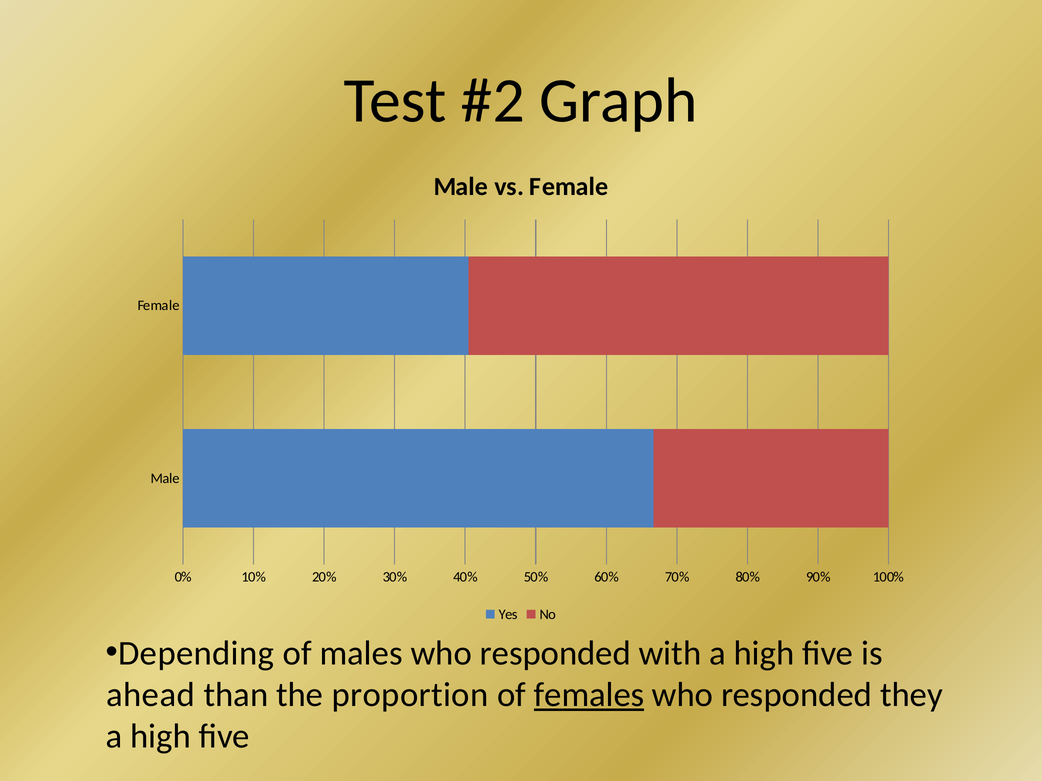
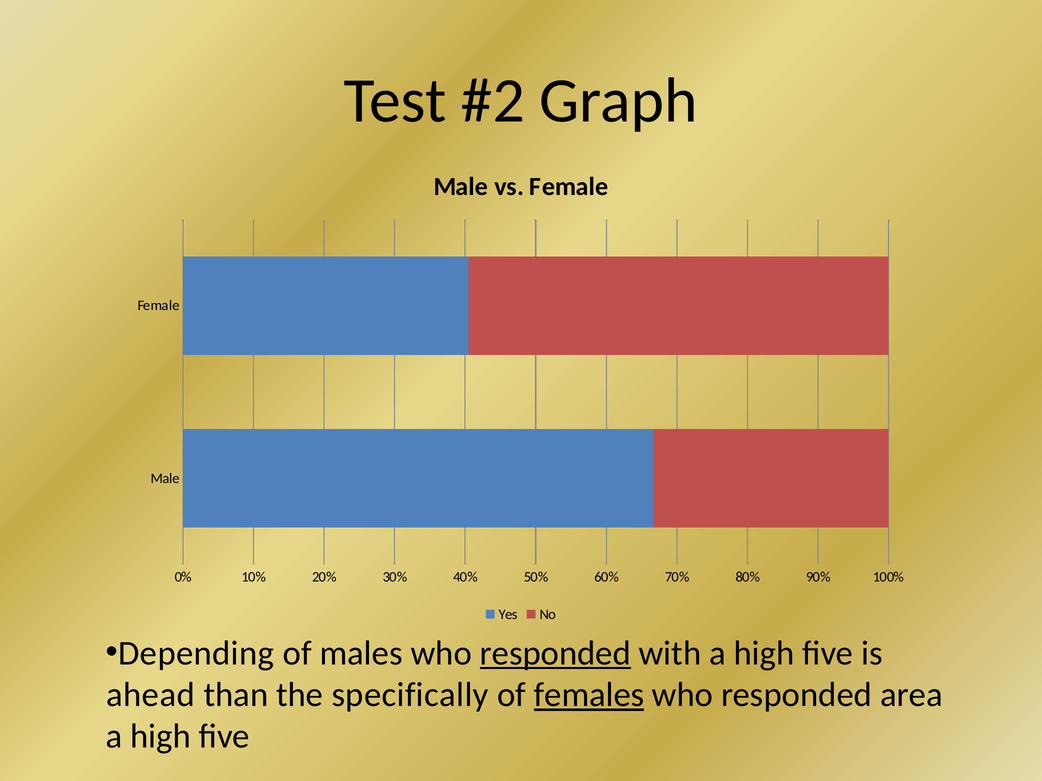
responded at (555, 654) underline: none -> present
proportion: proportion -> specifically
they: they -> area
